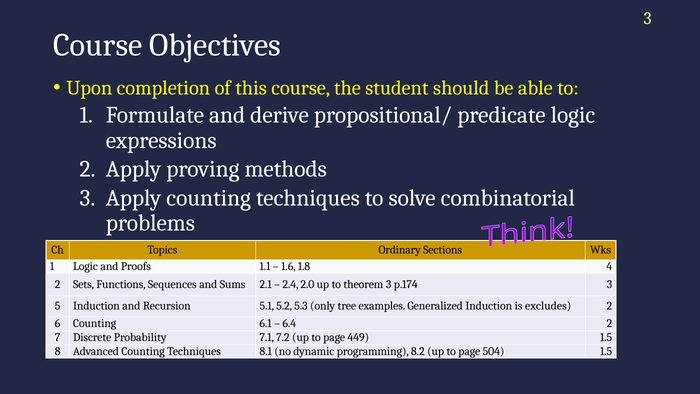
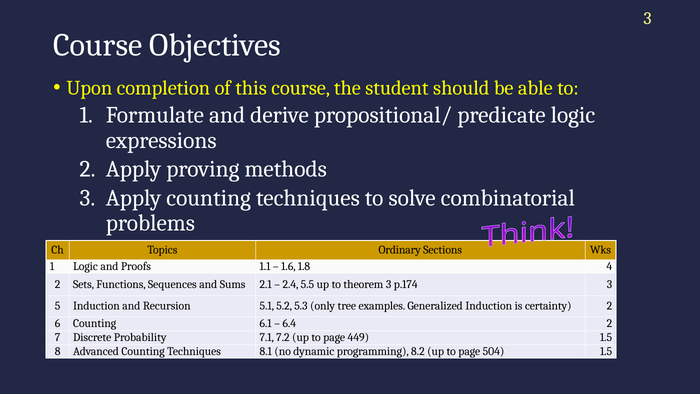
2.0: 2.0 -> 5.5
excludes: excludes -> certainty
